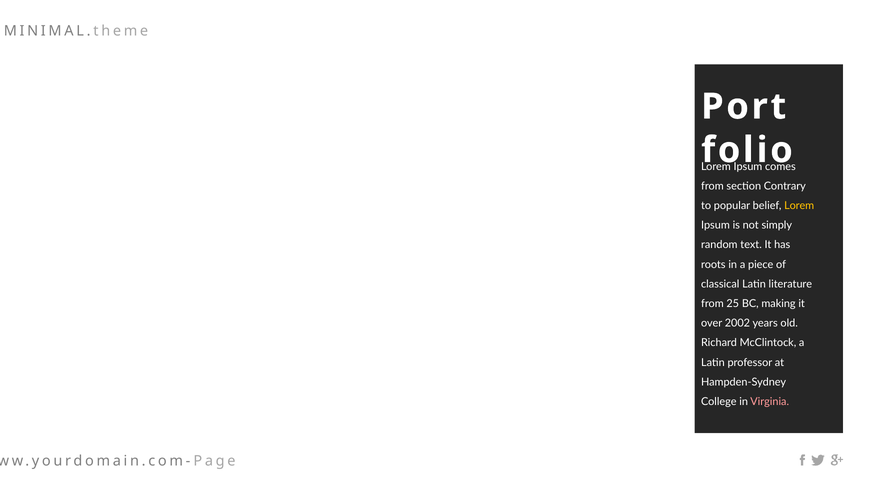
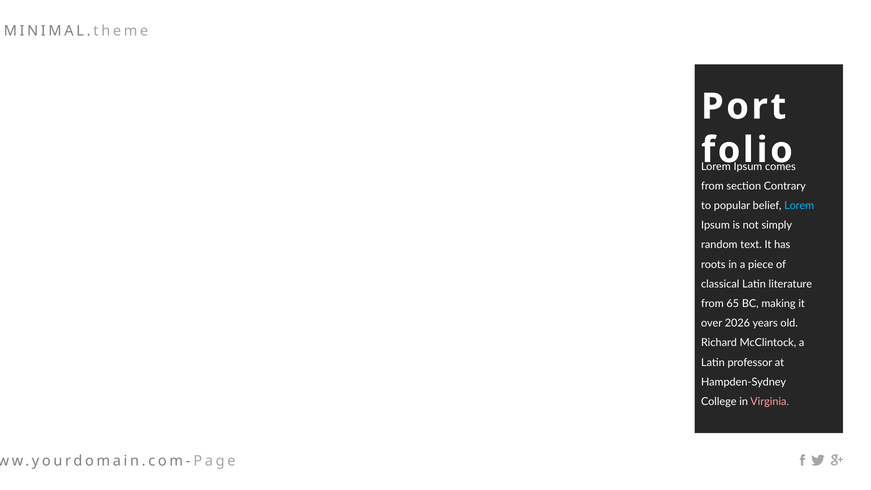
Lorem at (799, 206) colour: yellow -> light blue
25: 25 -> 65
2002: 2002 -> 2026
